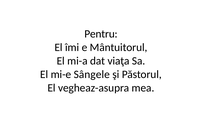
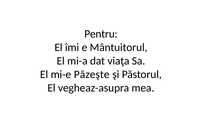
Sângele: Sângele -> Păzeşte
